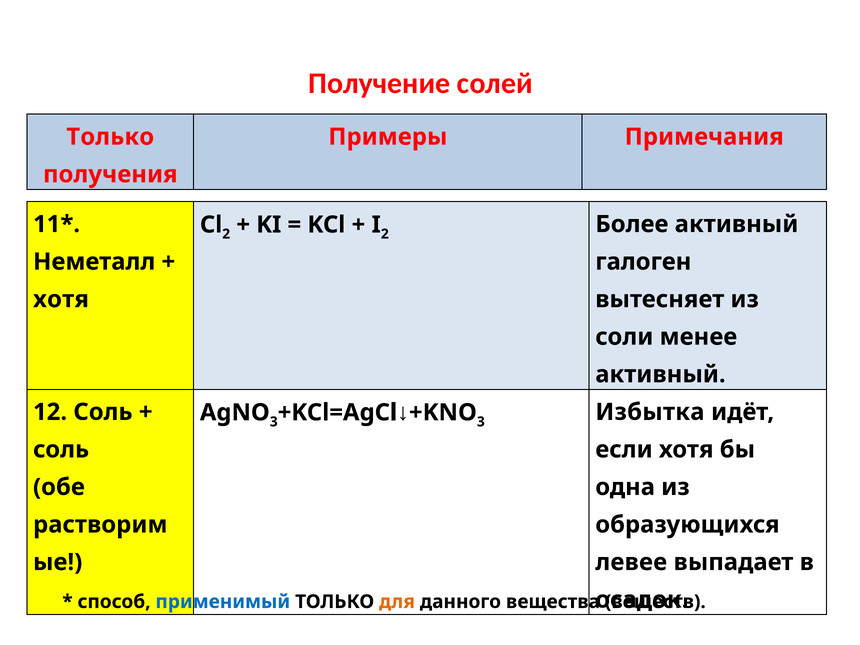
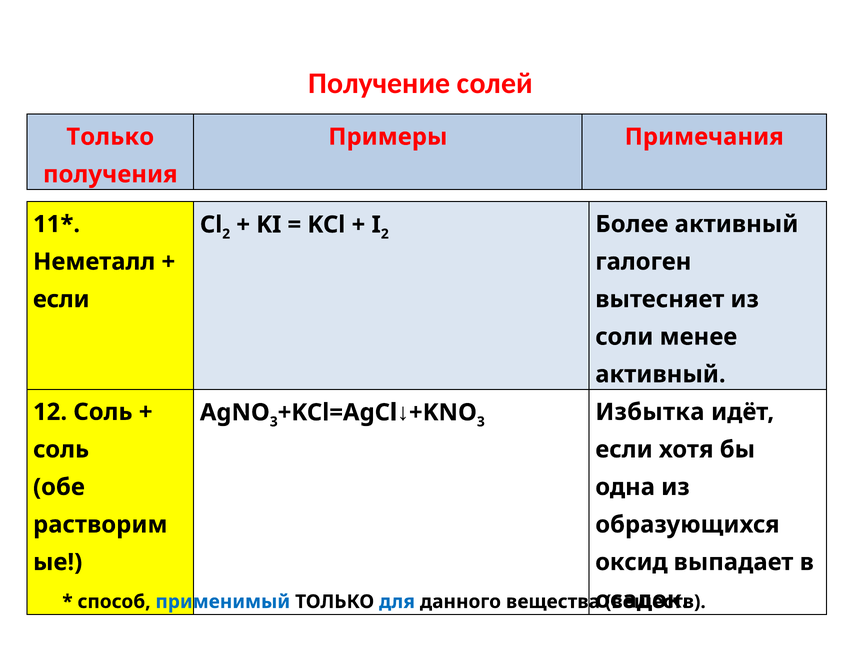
хотя at (61, 299): хотя -> если
левее: левее -> оксид
для colour: orange -> blue
